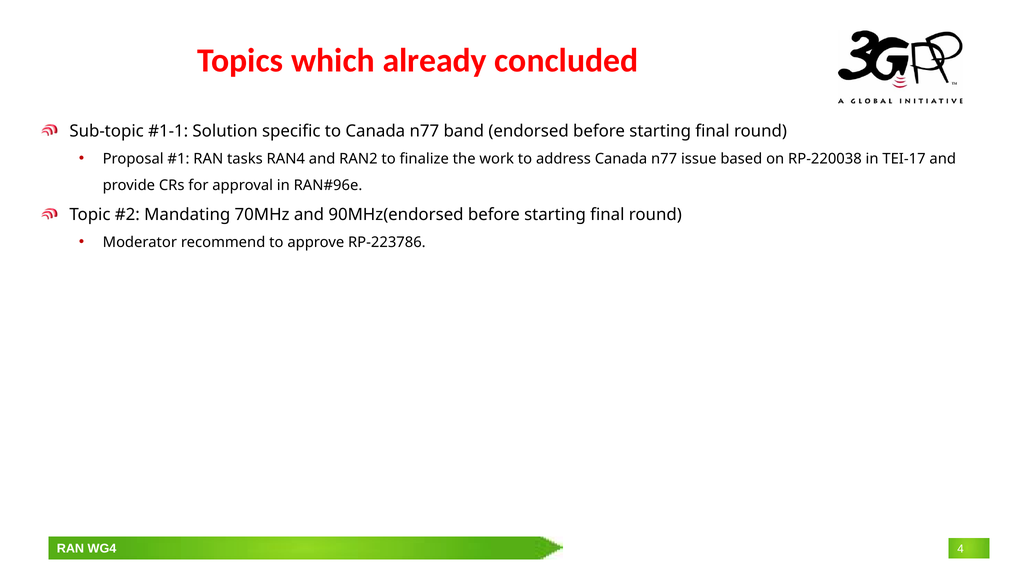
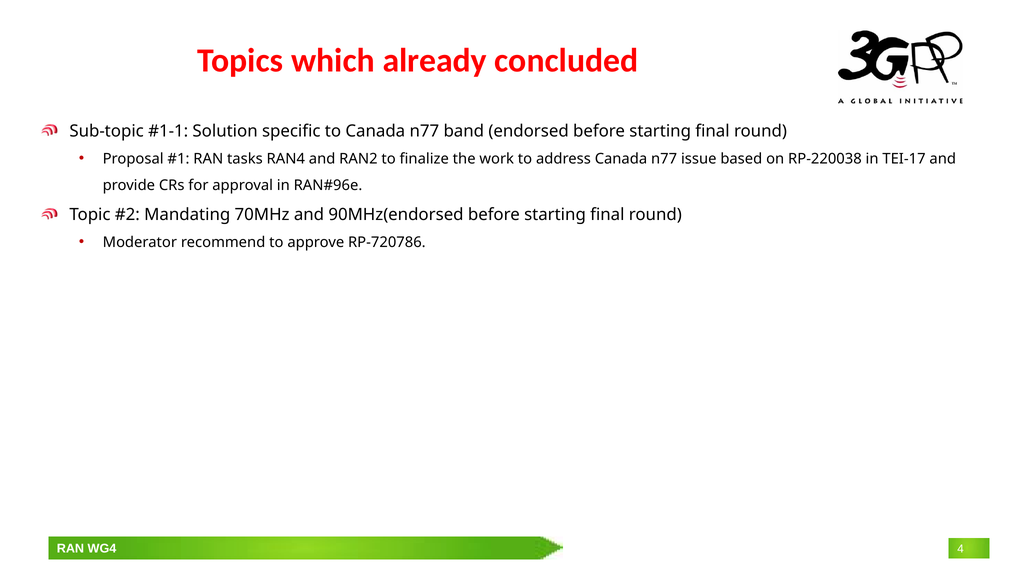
RP-223786: RP-223786 -> RP-720786
